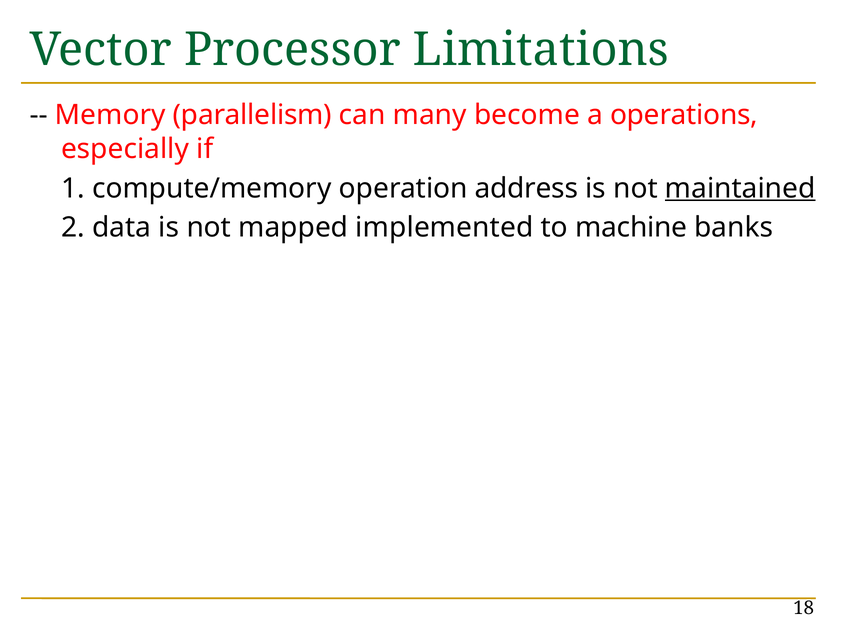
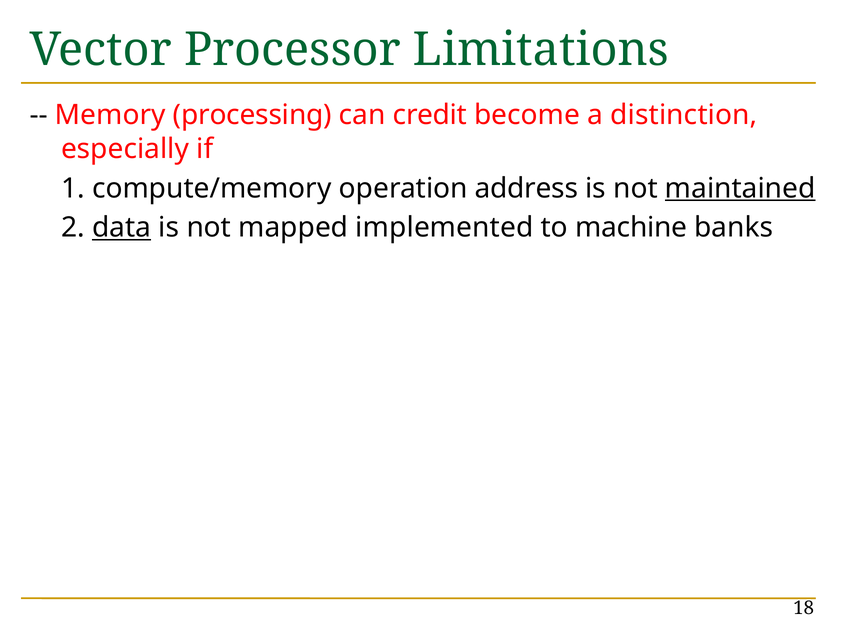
parallelism: parallelism -> processing
many: many -> credit
operations: operations -> distinction
data underline: none -> present
